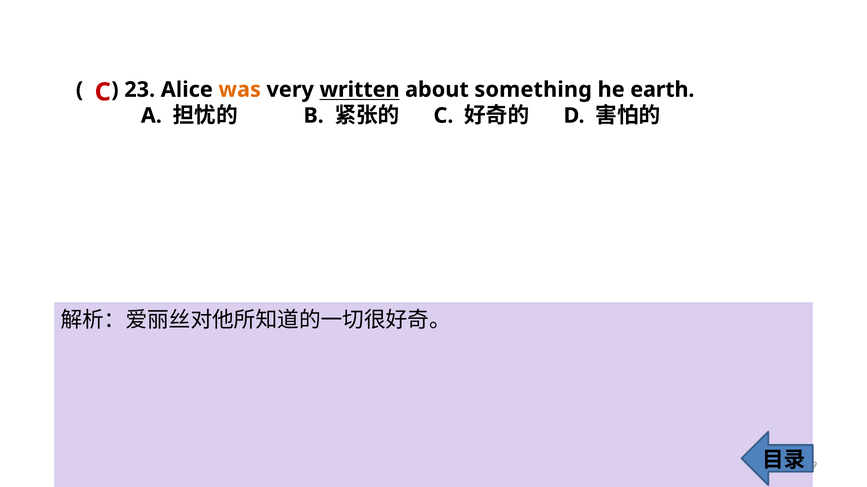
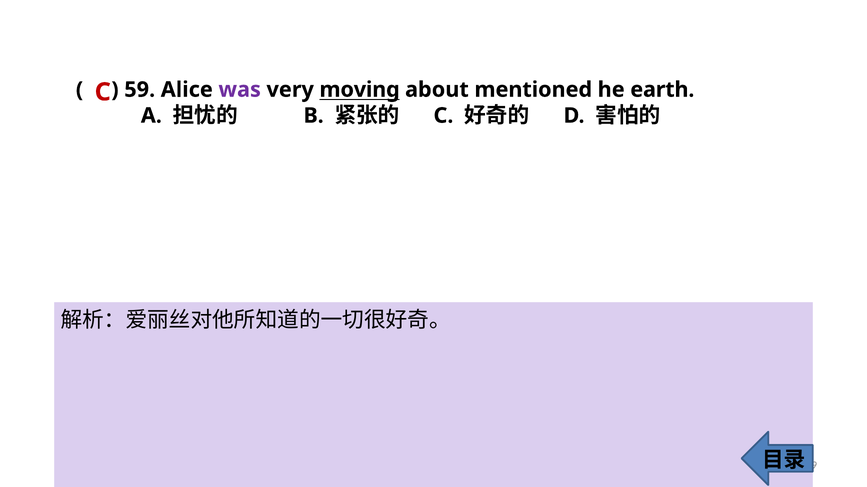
23: 23 -> 59
was colour: orange -> purple
written: written -> moving
something: something -> mentioned
